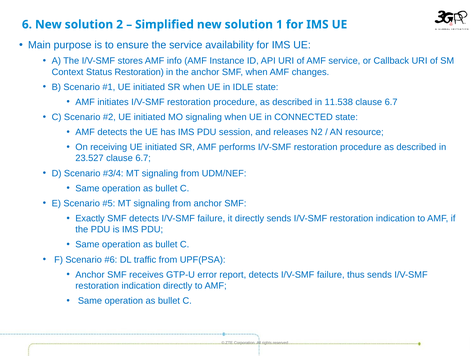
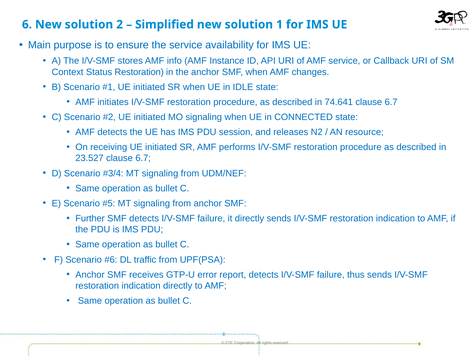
11.538: 11.538 -> 74.641
Exactly: Exactly -> Further
